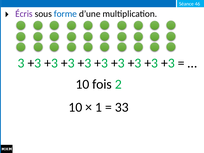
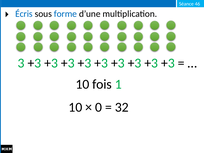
Écris colour: purple -> blue
2: 2 -> 1
1: 1 -> 0
33: 33 -> 32
